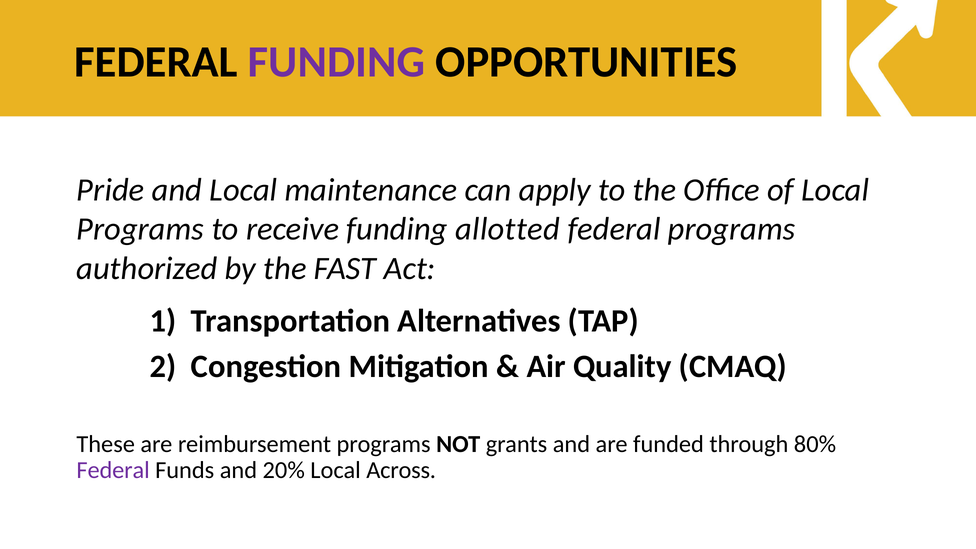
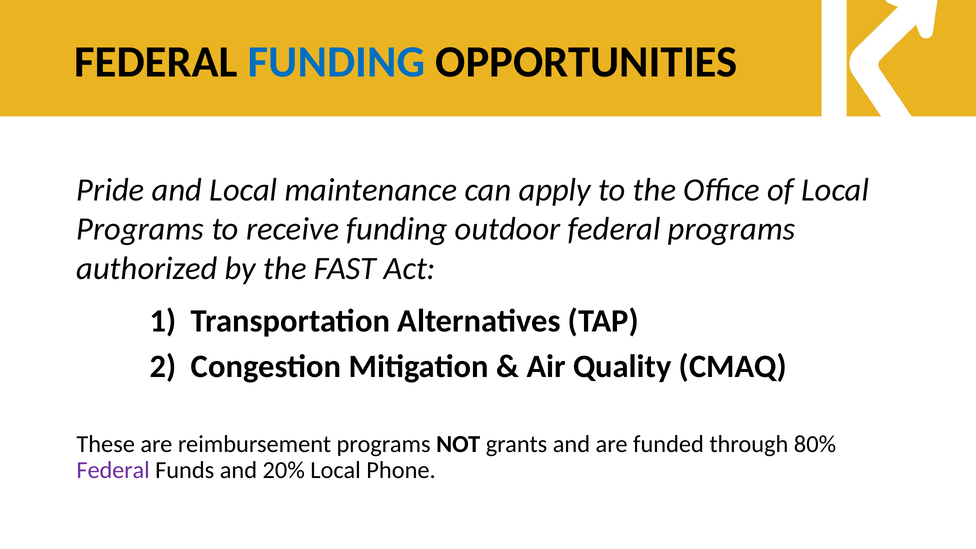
FUNDING at (336, 62) colour: purple -> blue
allotted: allotted -> outdoor
Across: Across -> Phone
